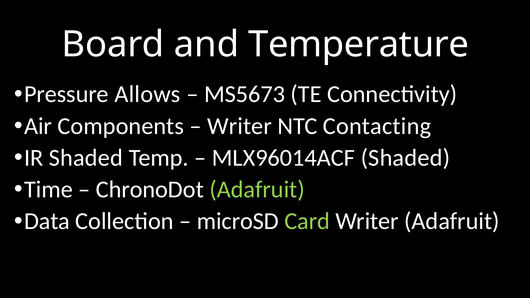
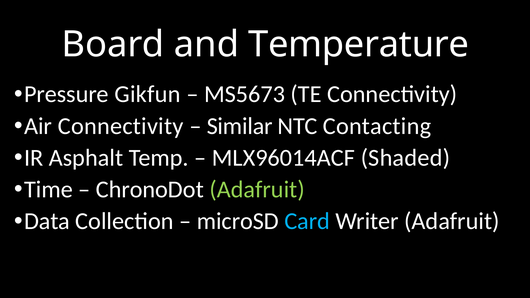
Allows: Allows -> Gikfun
Air Components: Components -> Connectivity
Writer at (239, 126): Writer -> Similar
IR Shaded: Shaded -> Asphalt
Card colour: light green -> light blue
